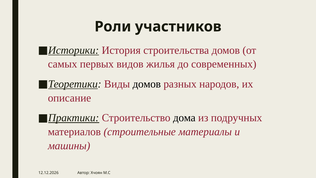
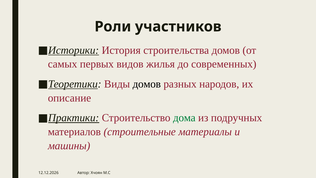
дома colour: black -> green
